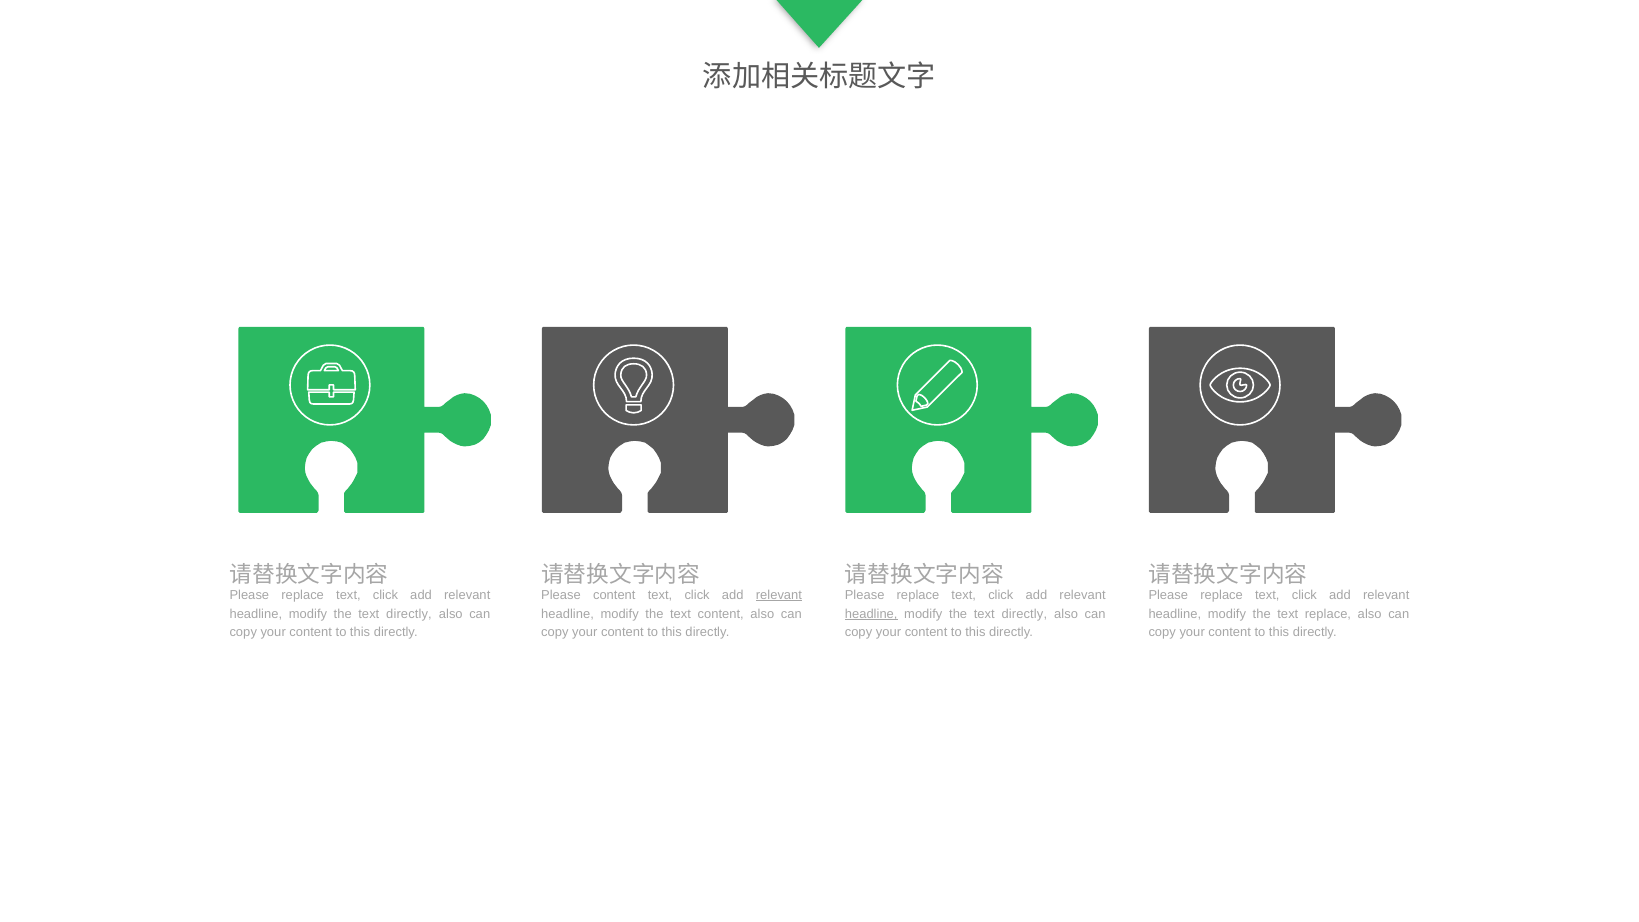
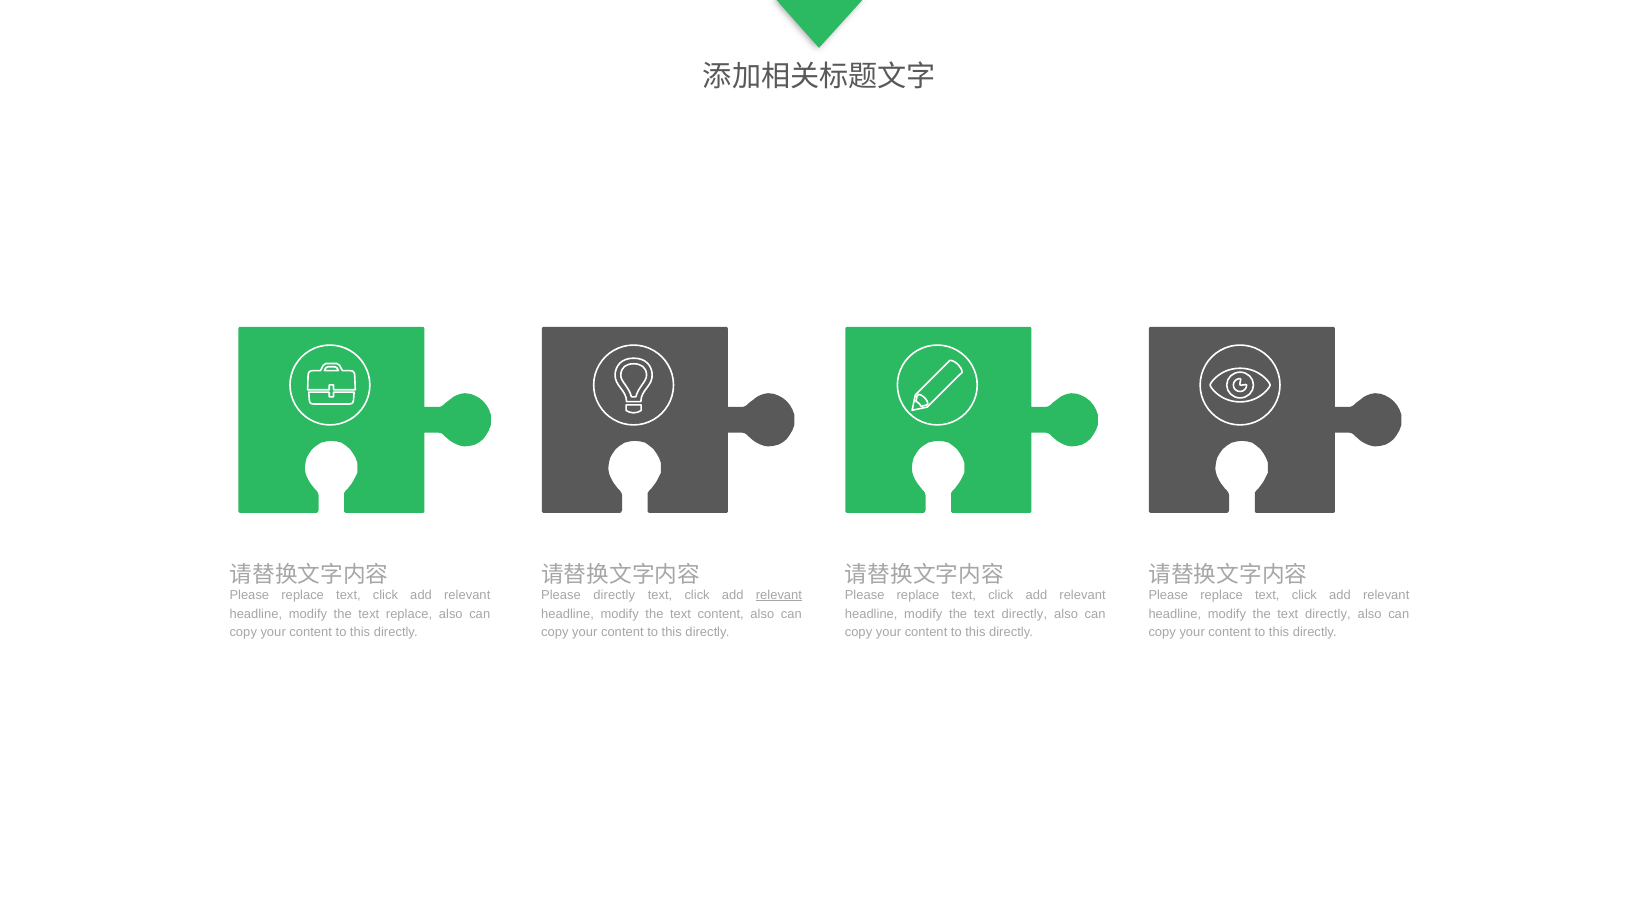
Please content: content -> directly
directly at (409, 614): directly -> replace
headline at (871, 614) underline: present -> none
replace at (1328, 614): replace -> directly
